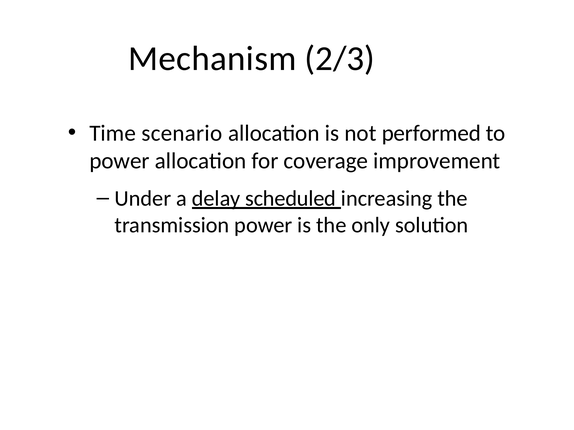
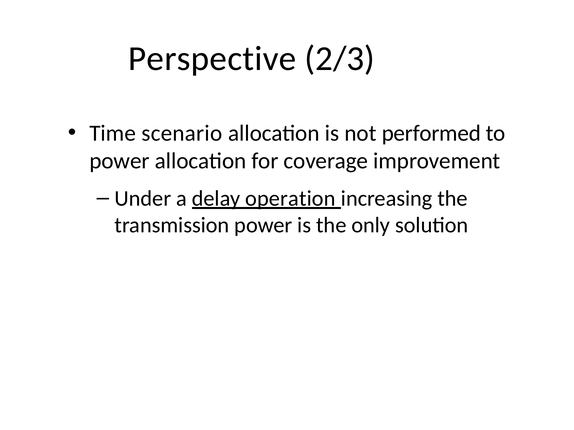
Mechanism: Mechanism -> Perspective
scheduled: scheduled -> operation
